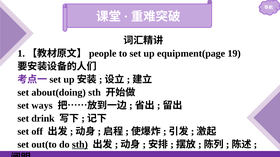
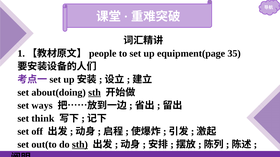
19: 19 -> 35
sth at (95, 93) underline: none -> present
drink: drink -> think
